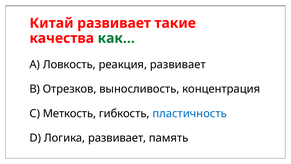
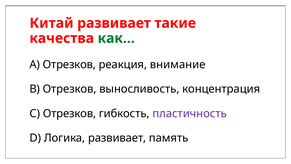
А Ловкость: Ловкость -> Отрезков
реакция развивает: развивает -> внимание
С Меткость: Меткость -> Отрезков
пластичность colour: blue -> purple
